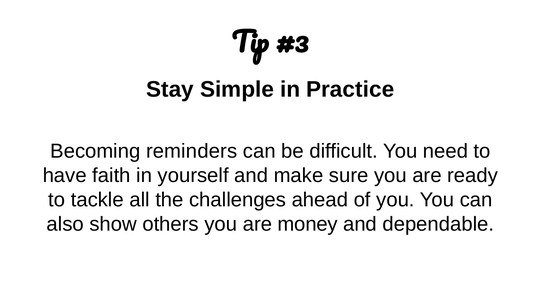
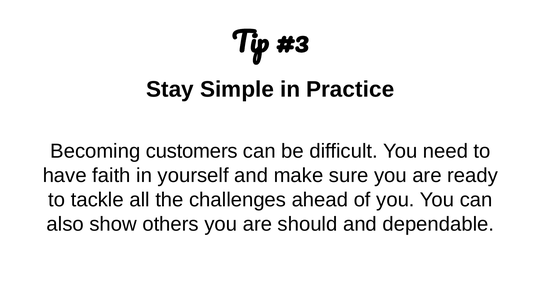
reminders: reminders -> customers
money: money -> should
